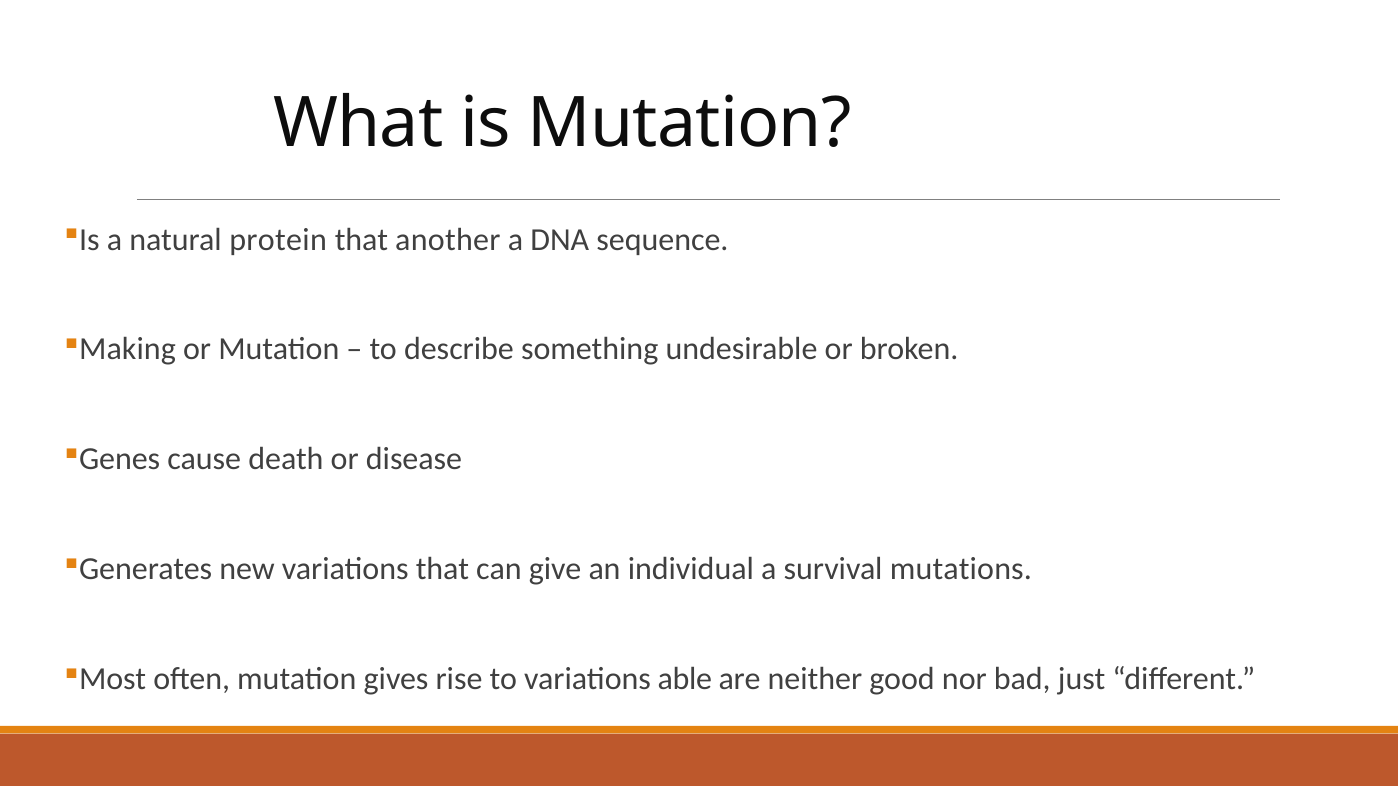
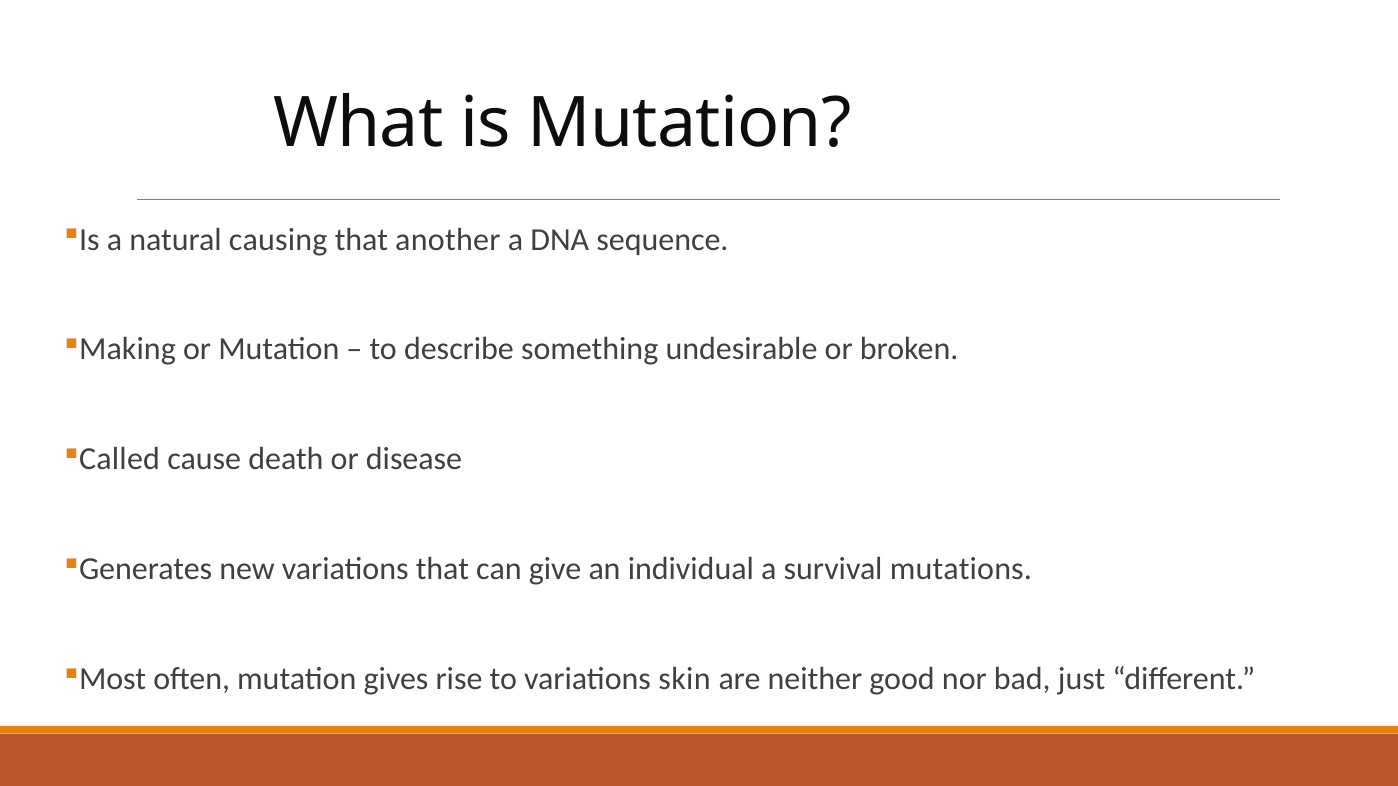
protein: protein -> causing
Genes: Genes -> Called
able: able -> skin
